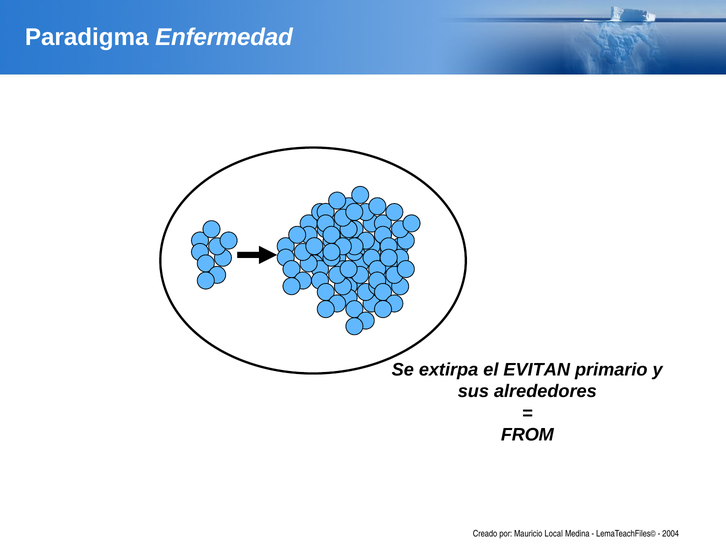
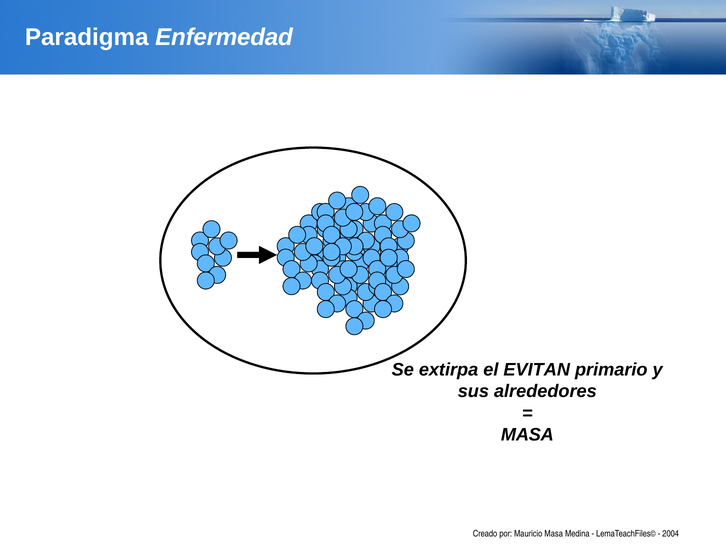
FROM at (527, 435): FROM -> MASA
Mauricio Local: Local -> Masa
